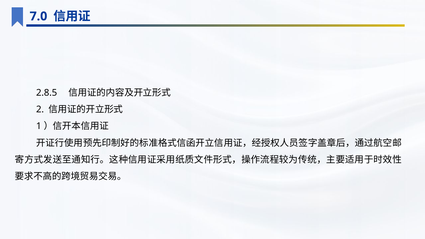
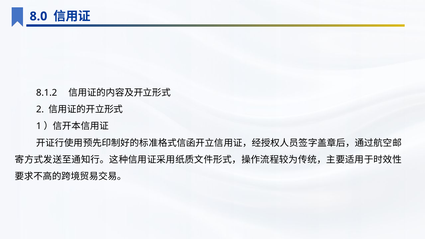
7.0: 7.0 -> 8.0
2.8.5: 2.8.5 -> 8.1.2
